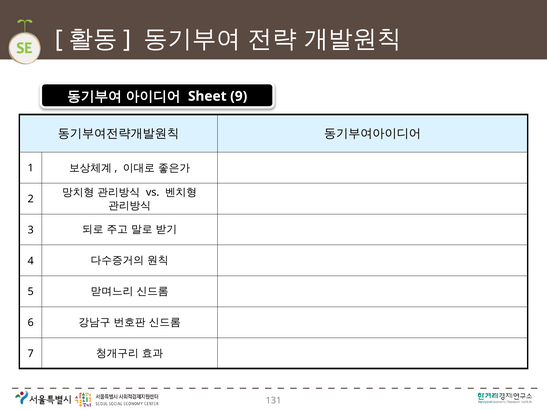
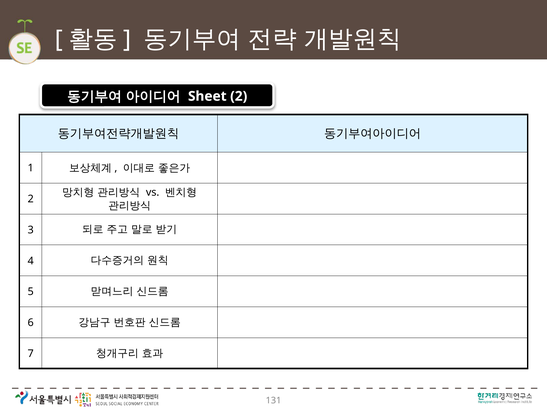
Sheet 9: 9 -> 2
